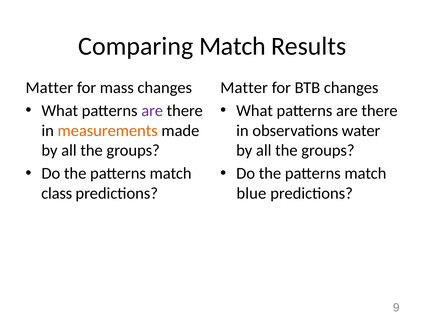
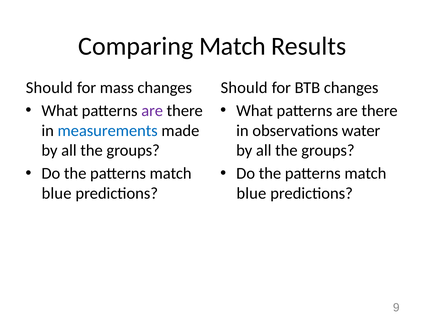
Matter at (49, 88): Matter -> Should
Matter at (244, 88): Matter -> Should
measurements colour: orange -> blue
class at (57, 193): class -> blue
